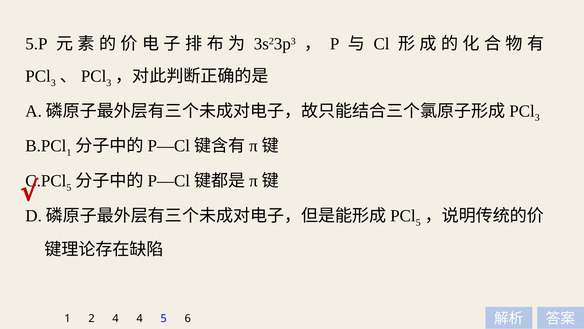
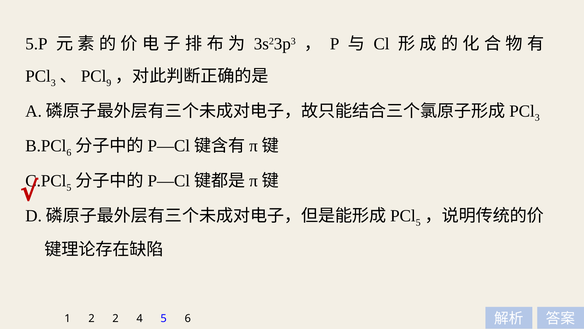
3 at (109, 83): 3 -> 9
1 at (69, 152): 1 -> 6
2 4: 4 -> 2
